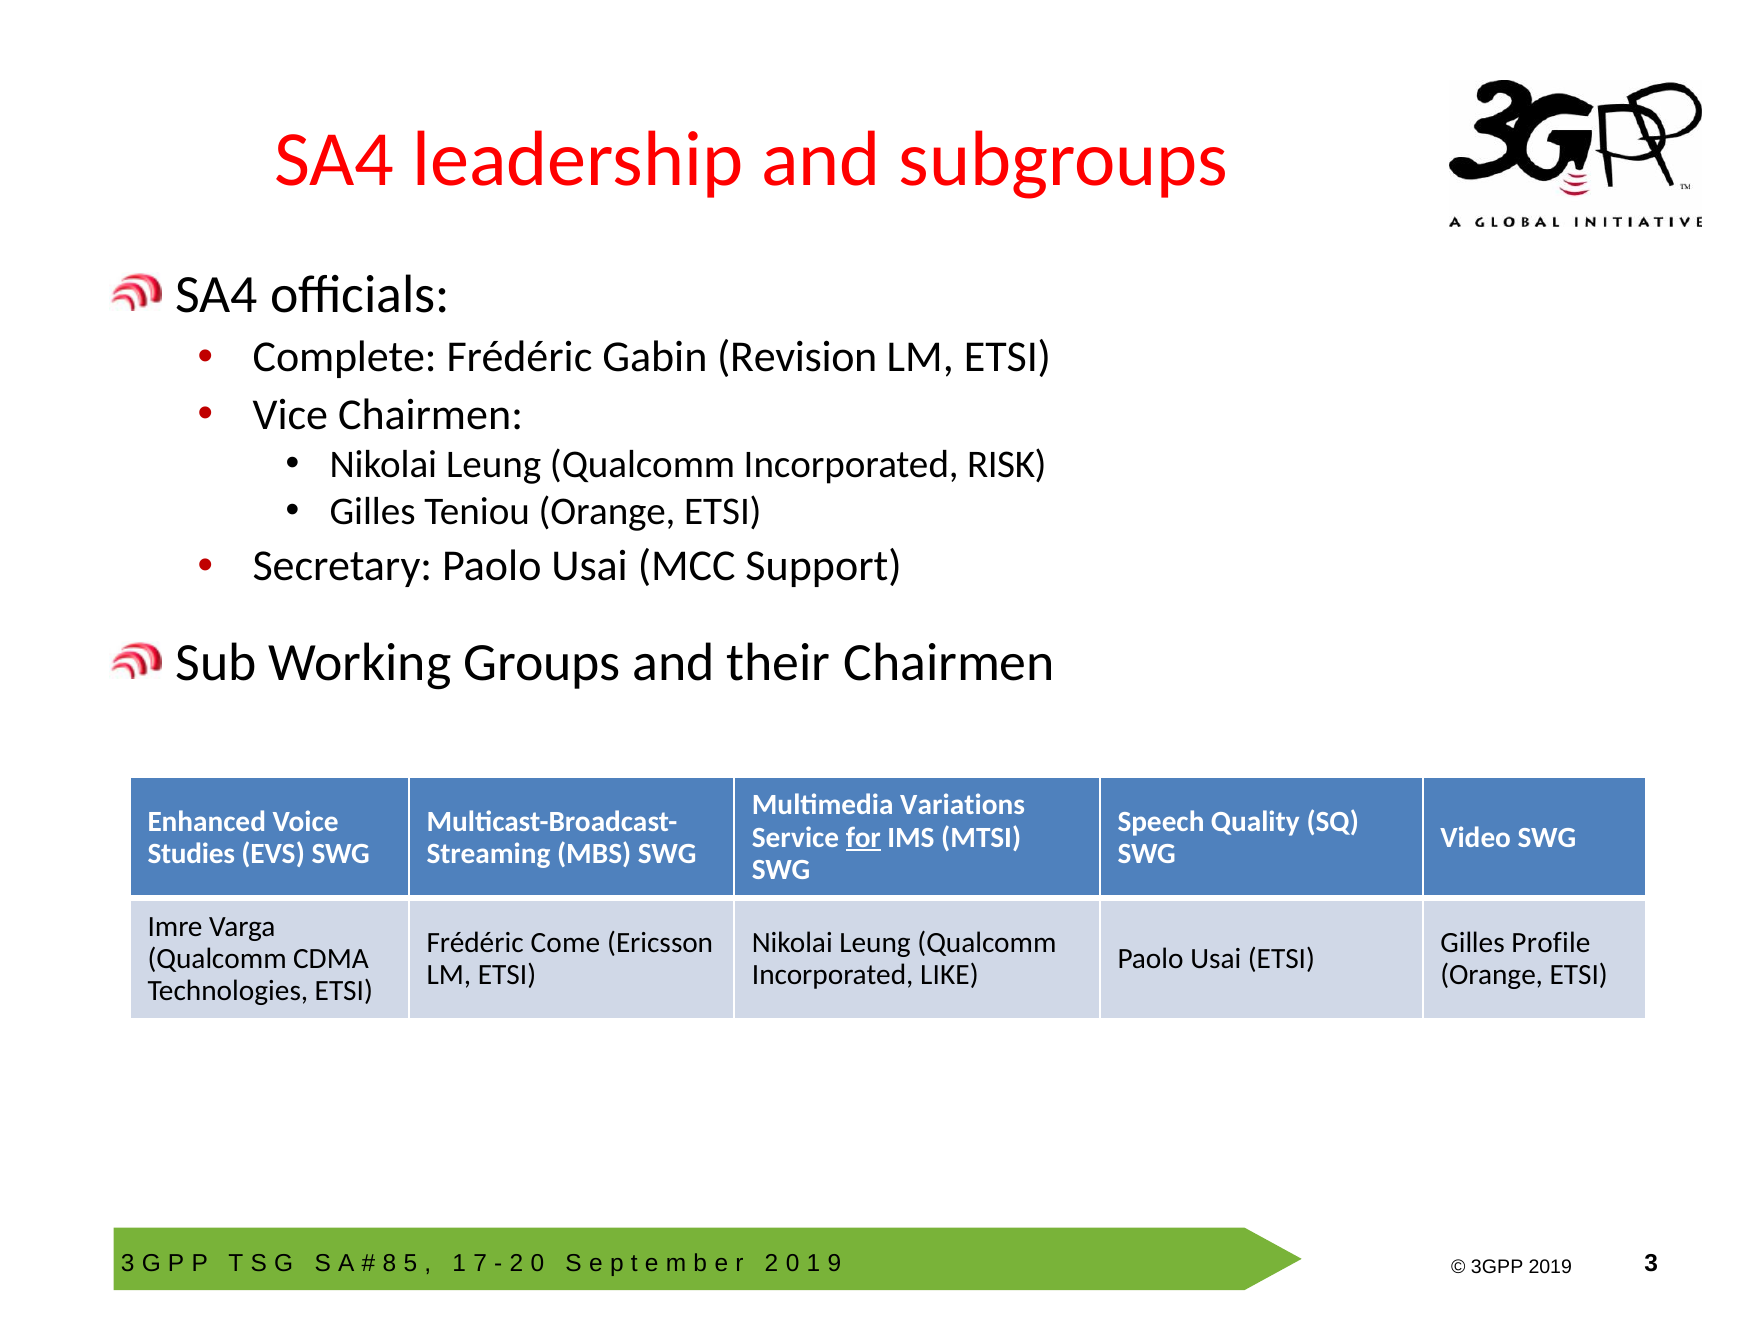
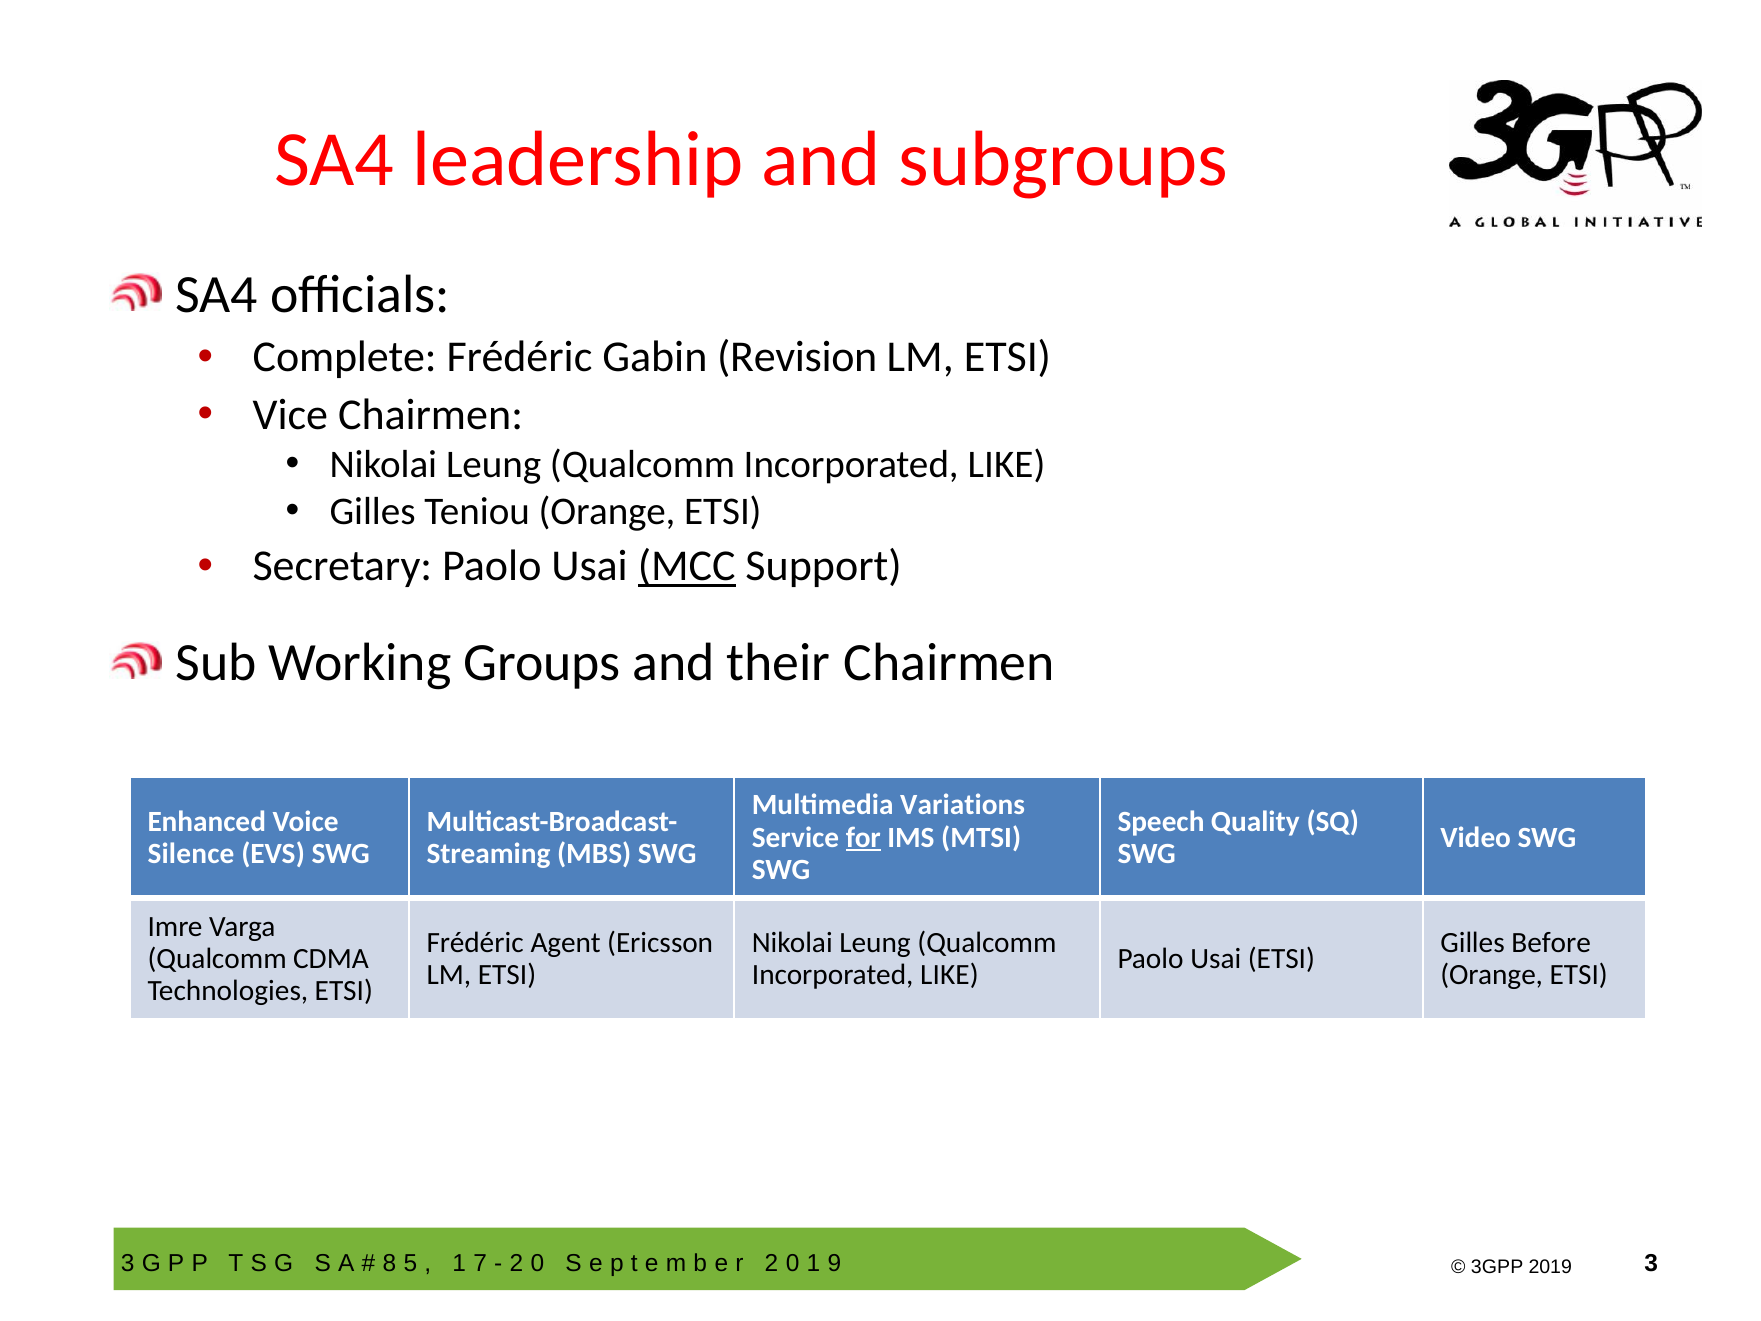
RISK at (1007, 464): RISK -> LIKE
MCC underline: none -> present
Studies: Studies -> Silence
Come: Come -> Agent
Profile: Profile -> Before
